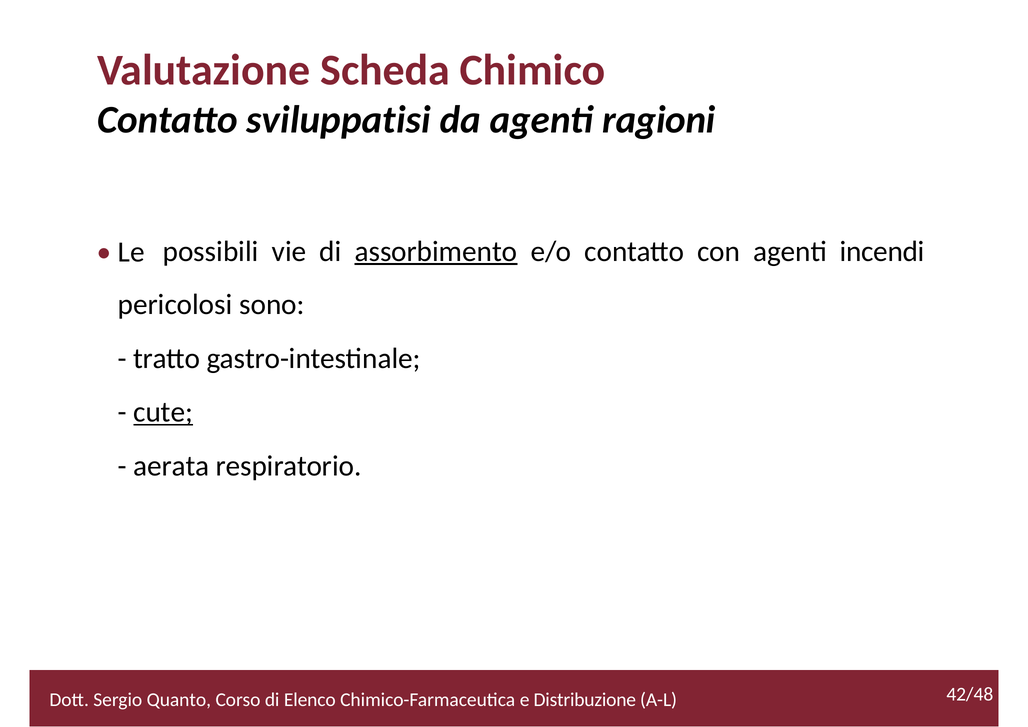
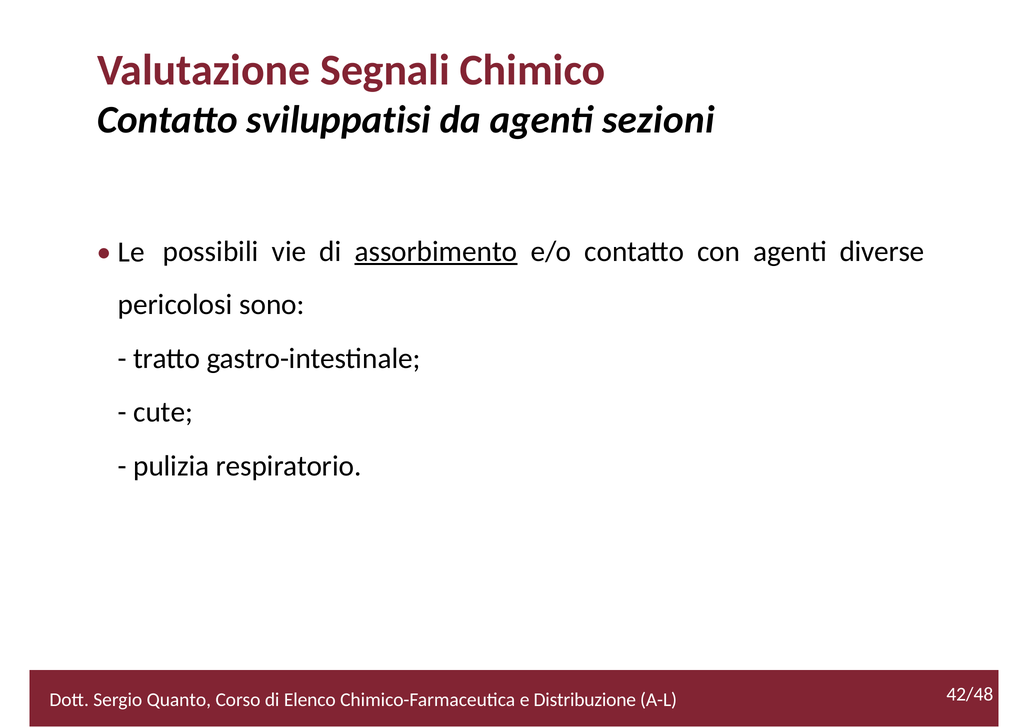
Scheda: Scheda -> Segnali
ragioni: ragioni -> sezioni
incendi: incendi -> diverse
cute underline: present -> none
aerata: aerata -> pulizia
